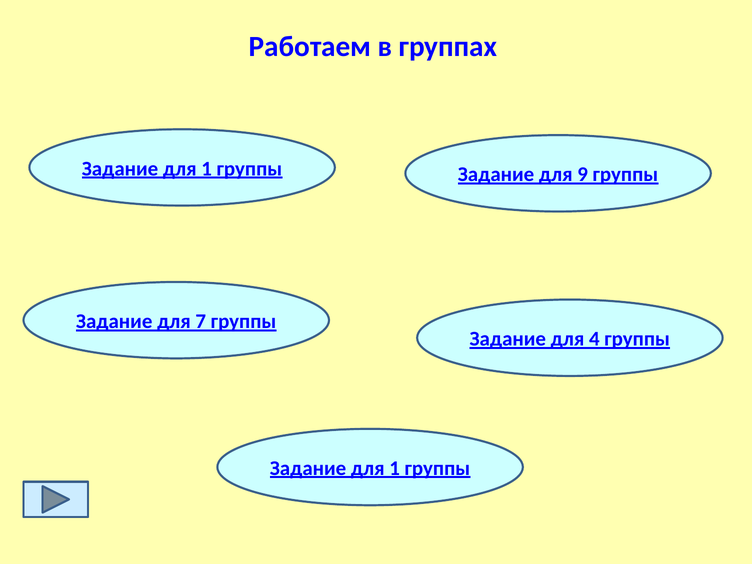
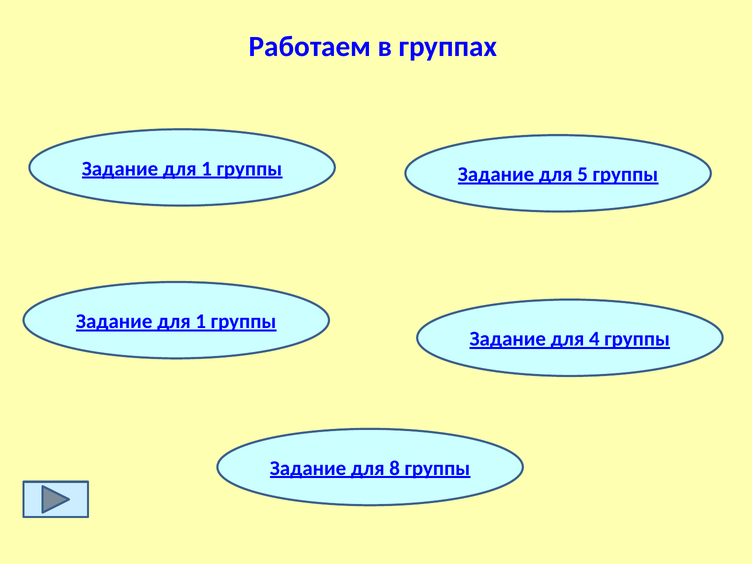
9: 9 -> 5
7 at (201, 321): 7 -> 1
1 at (395, 468): 1 -> 8
